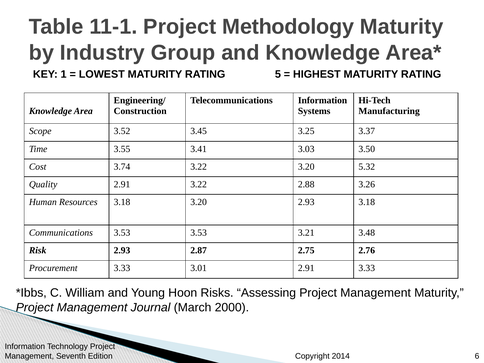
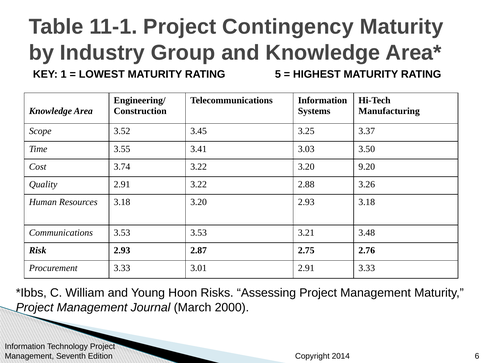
Methodology: Methodology -> Contingency
5.32: 5.32 -> 9.20
